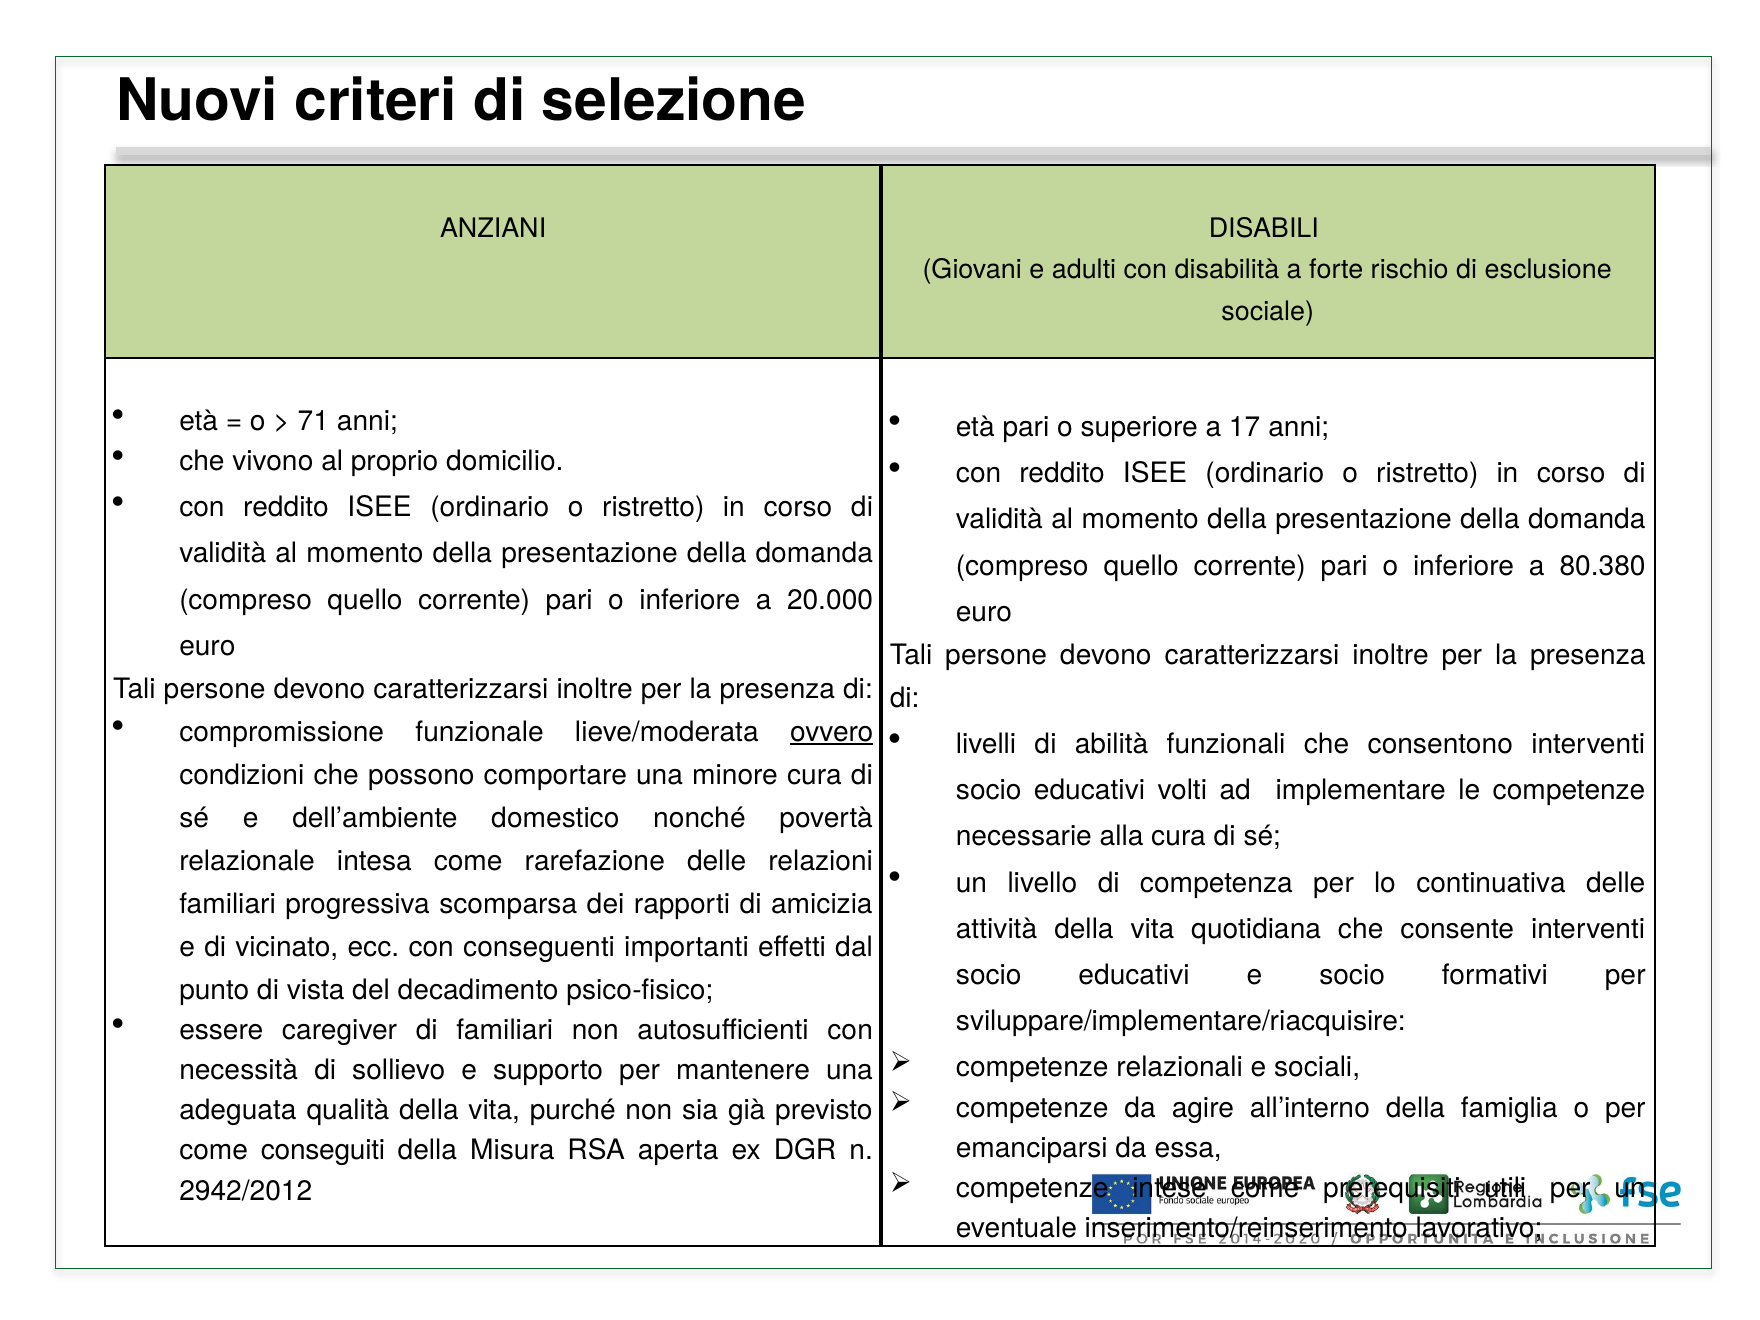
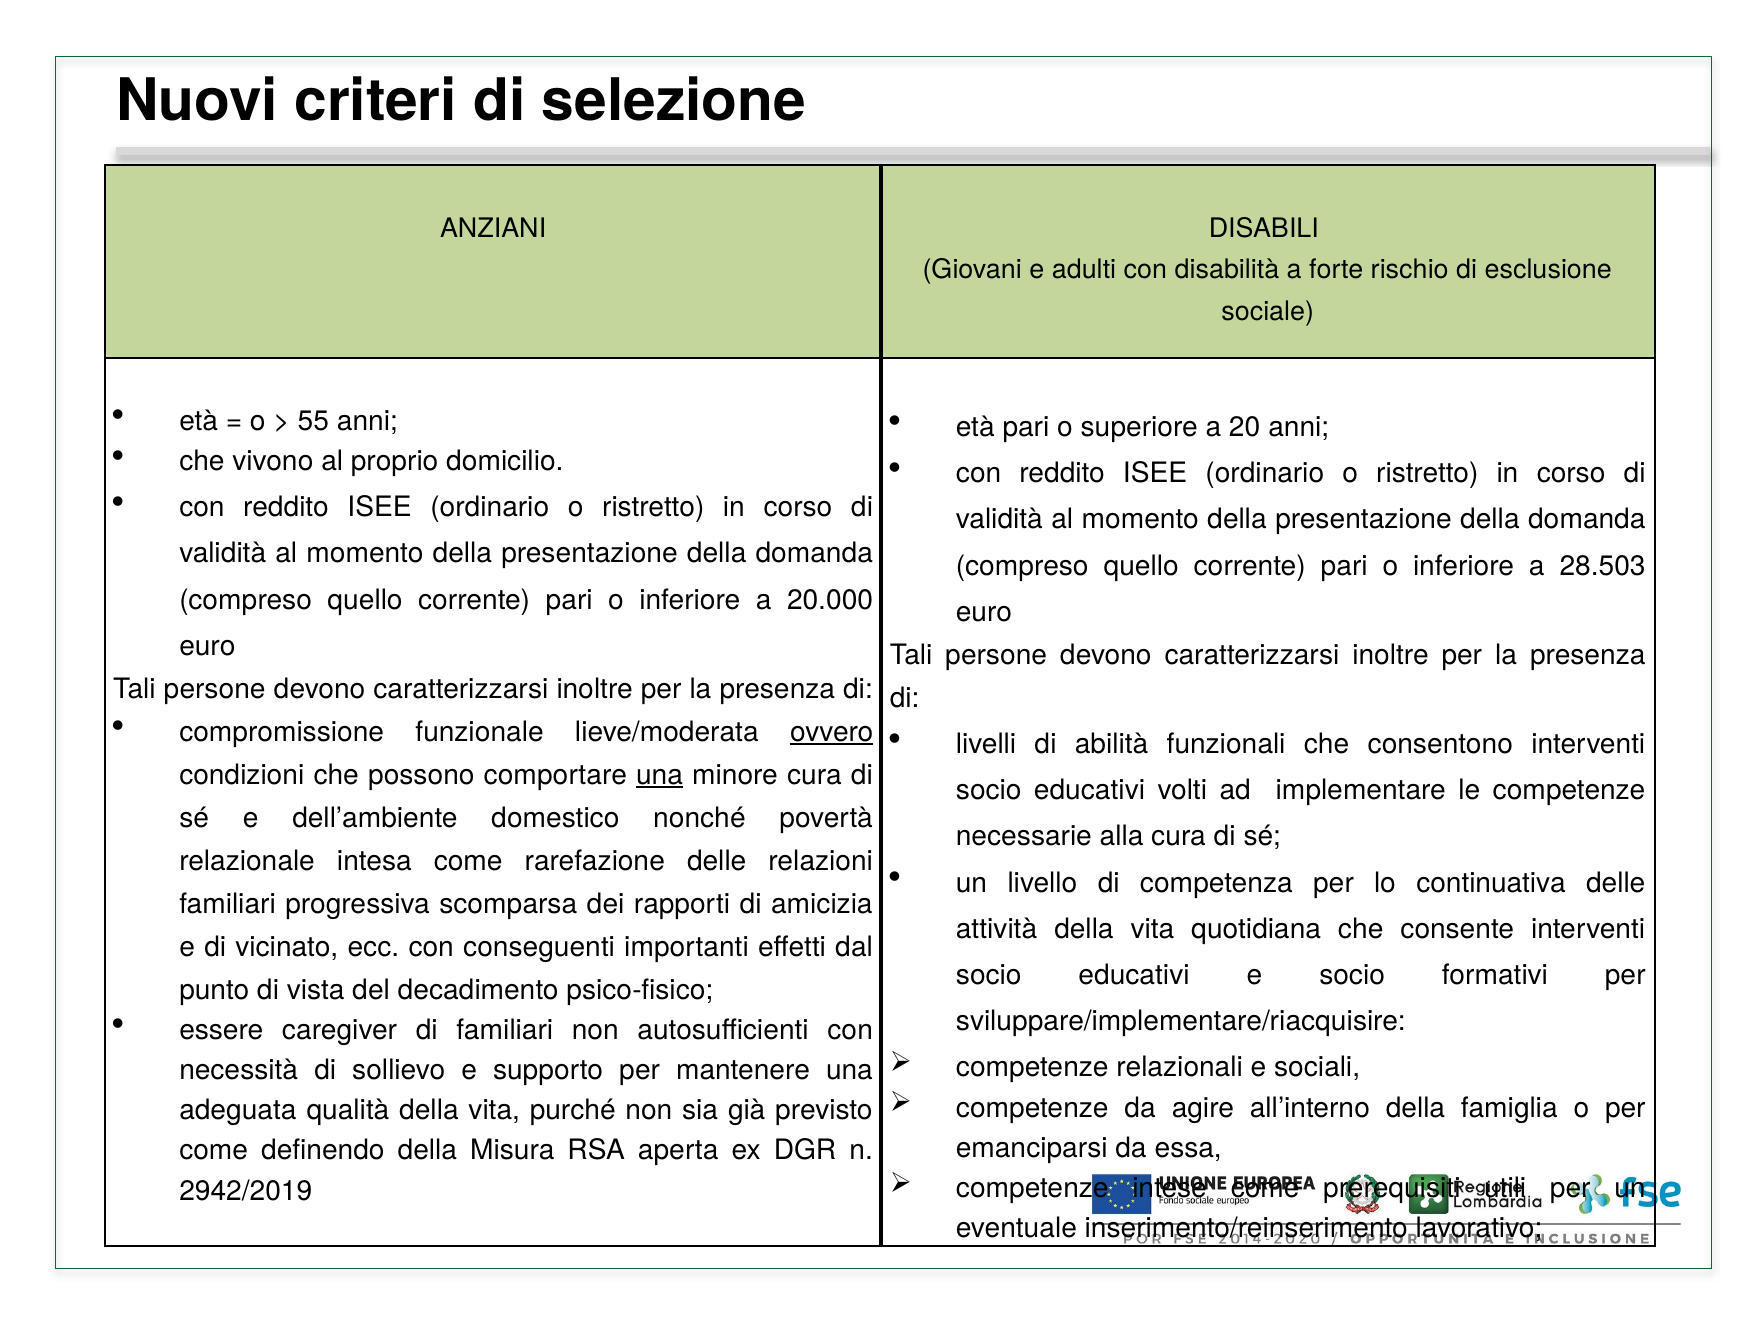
71: 71 -> 55
17: 17 -> 20
80.380: 80.380 -> 28.503
una at (660, 775) underline: none -> present
conseguiti: conseguiti -> definendo
2942/2012: 2942/2012 -> 2942/2019
